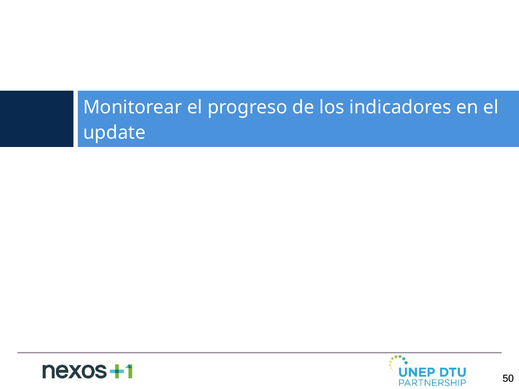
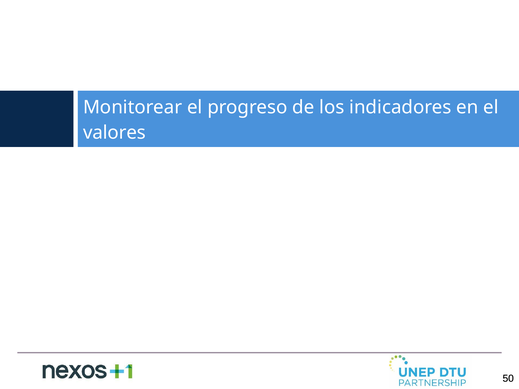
update: update -> valores
